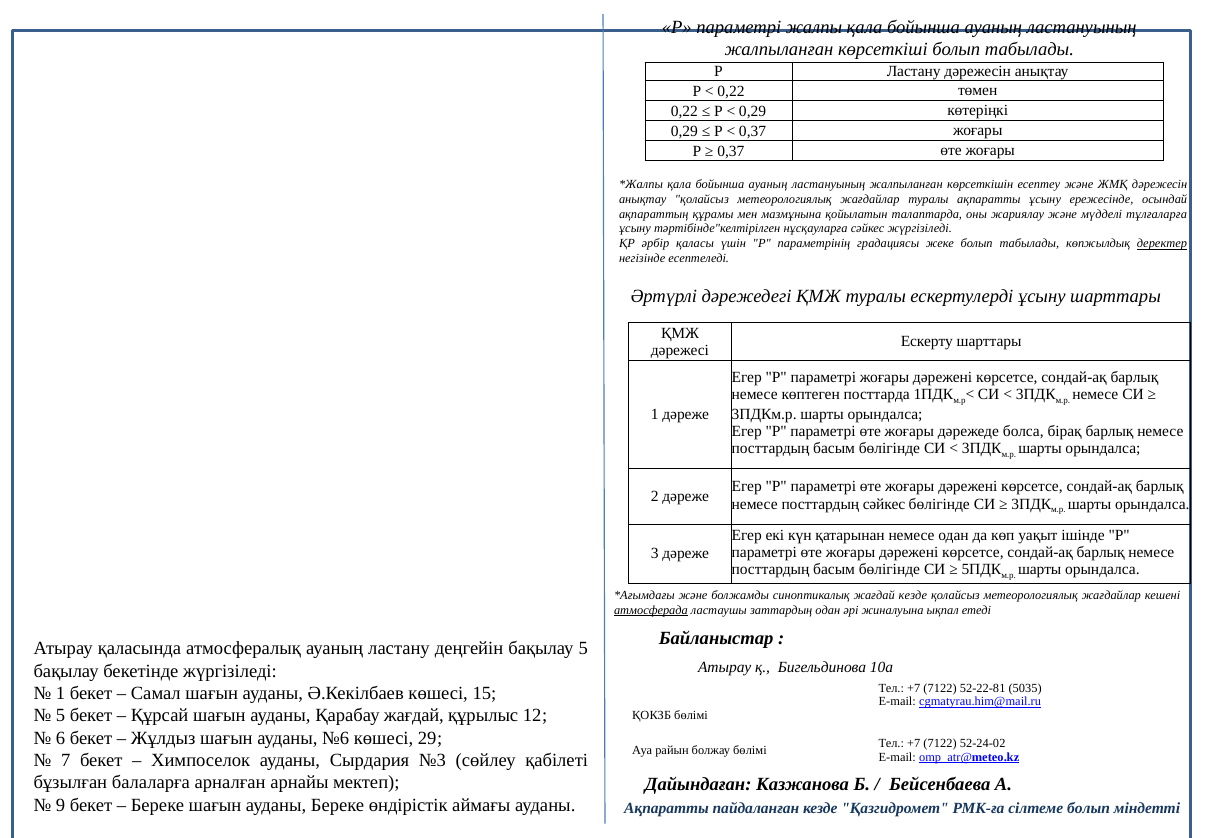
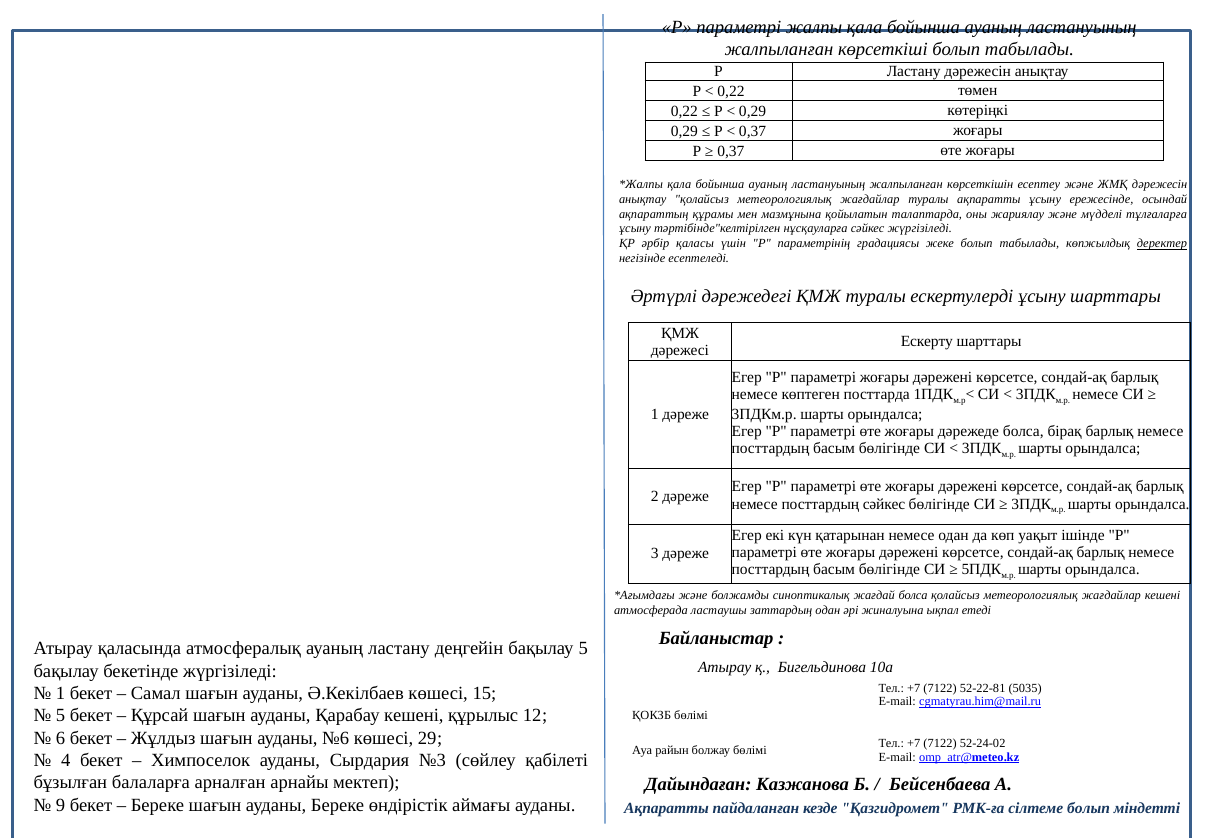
жағдай кезде: кезде -> болса
атмосферада underline: present -> none
Қарабау жағдай: жағдай -> кешені
7: 7 -> 4
